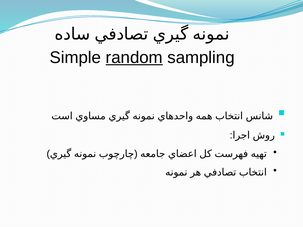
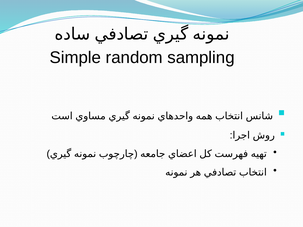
random underline: present -> none
